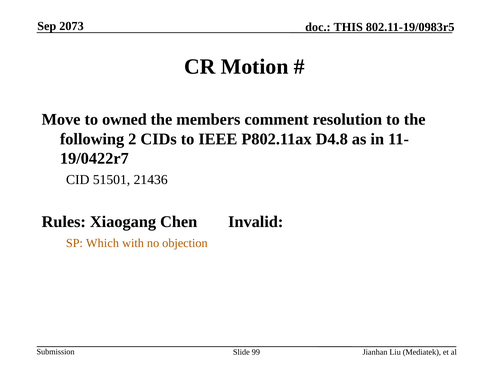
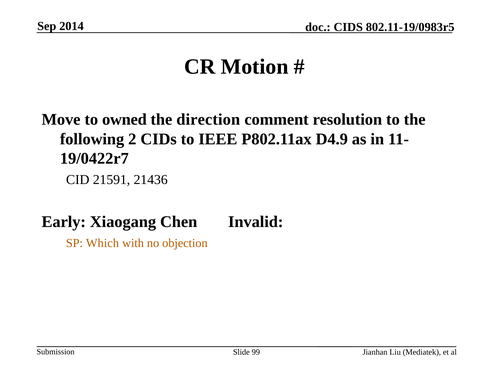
2073: 2073 -> 2014
THIS at (348, 27): THIS -> CIDS
members: members -> direction
D4.8: D4.8 -> D4.9
51501: 51501 -> 21591
Rules: Rules -> Early
